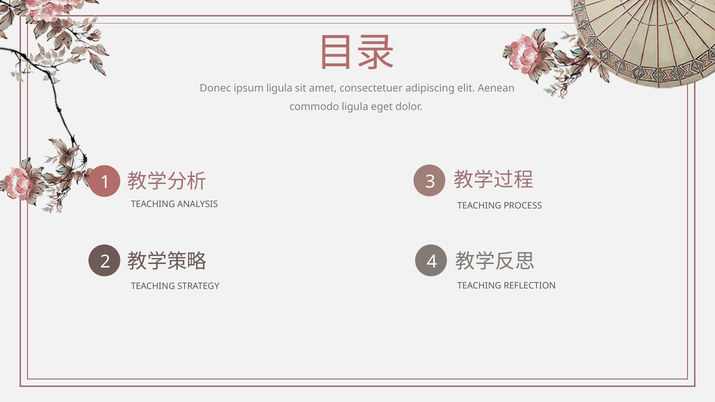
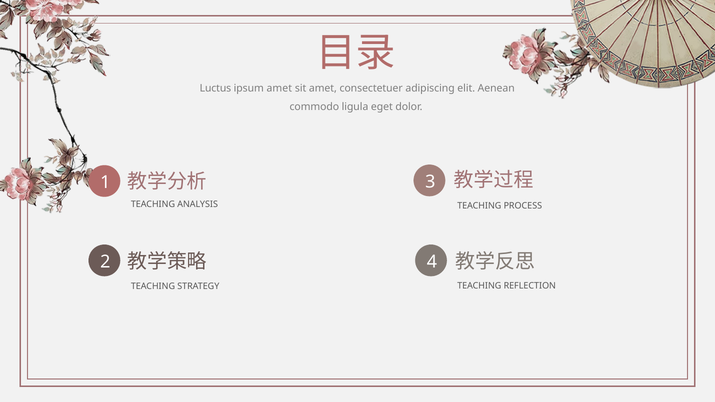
Donec: Donec -> Luctus
ipsum ligula: ligula -> amet
